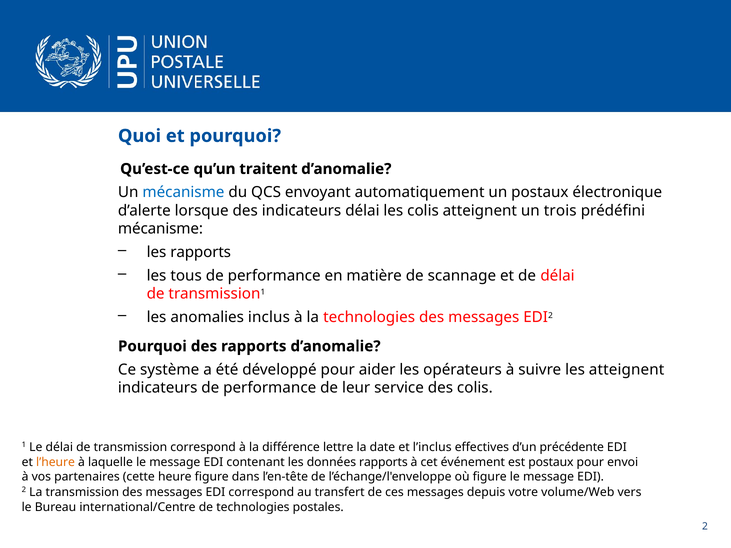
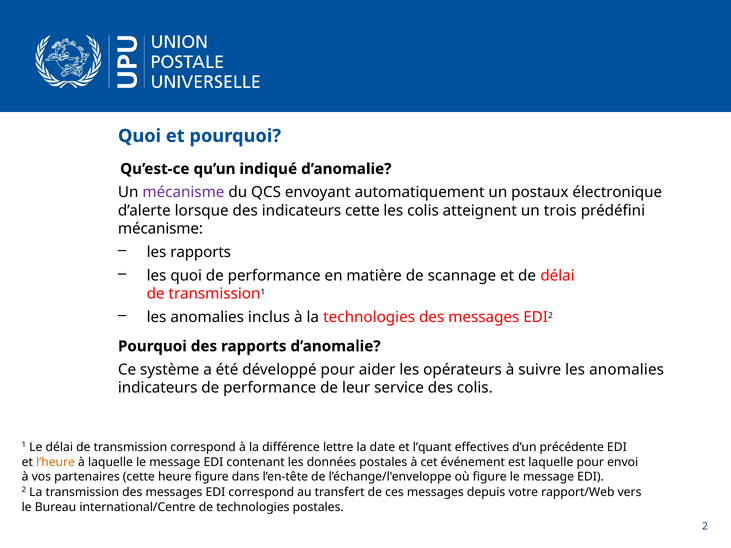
traitent: traitent -> indiqué
mécanisme at (183, 193) colour: blue -> purple
indicateurs délai: délai -> cette
les tous: tous -> quoi
suivre les atteignent: atteignent -> anomalies
l’inclus: l’inclus -> l’quant
données rapports: rapports -> postales
est postaux: postaux -> laquelle
volume/Web: volume/Web -> rapport/Web
